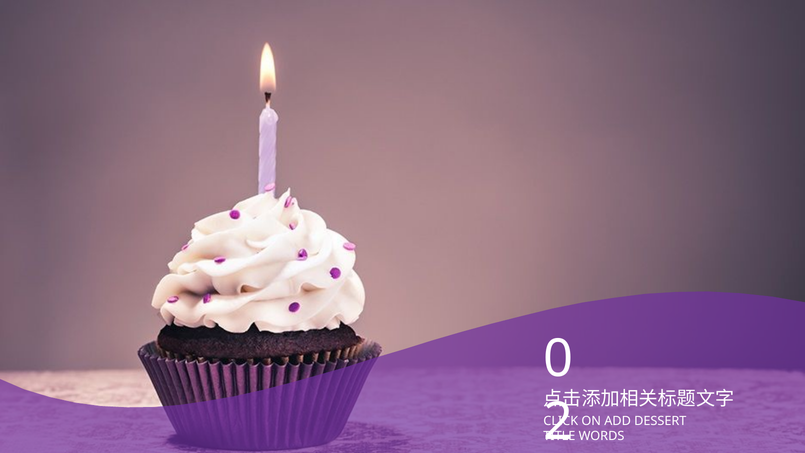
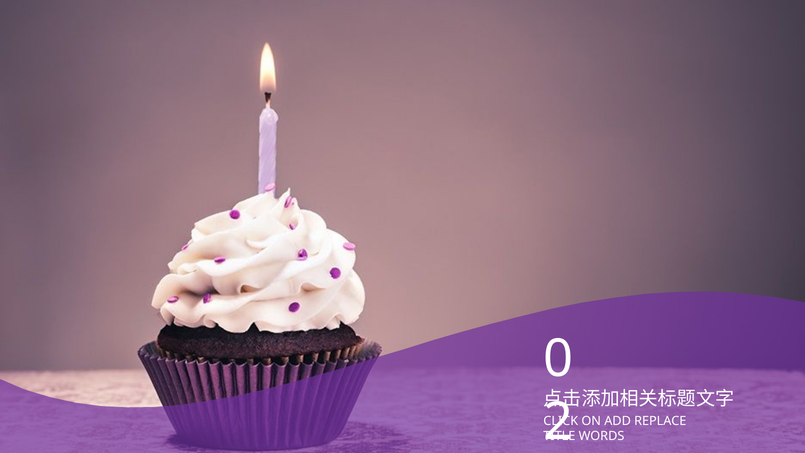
DESSERT: DESSERT -> REPLACE
